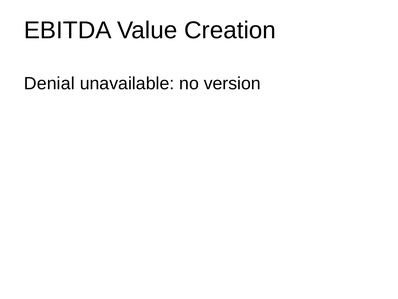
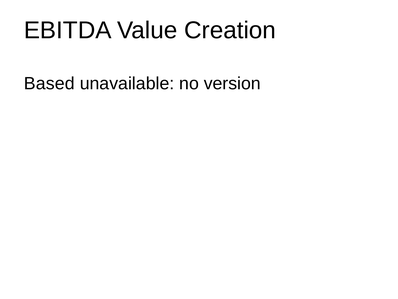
Denial: Denial -> Based
